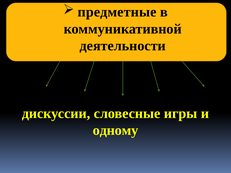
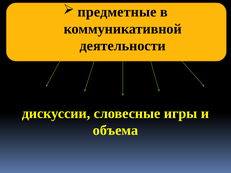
одному: одному -> объема
